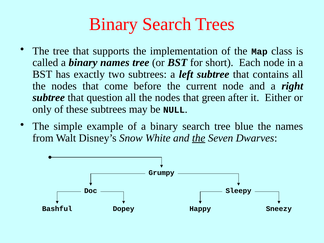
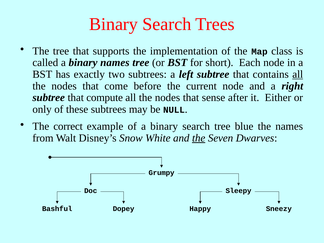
all at (298, 74) underline: none -> present
question: question -> compute
green: green -> sense
simple: simple -> correct
